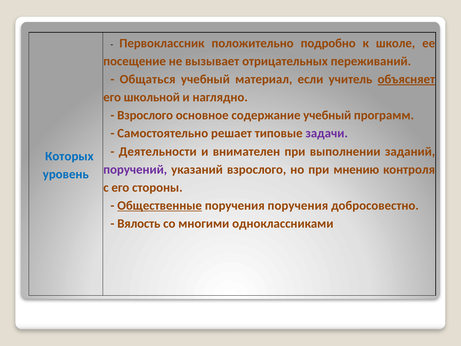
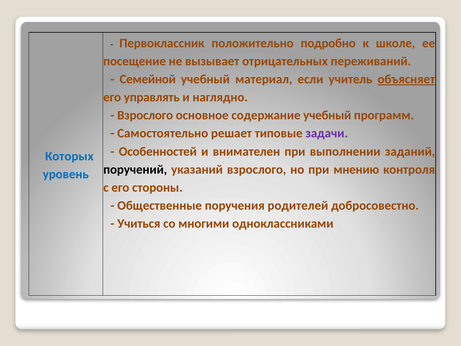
Общаться: Общаться -> Семейной
школьной: школьной -> управлять
Деятельности: Деятельности -> Особенностей
поручений colour: purple -> black
Общественные underline: present -> none
поручения поручения: поручения -> родителей
Вялость: Вялость -> Учиться
